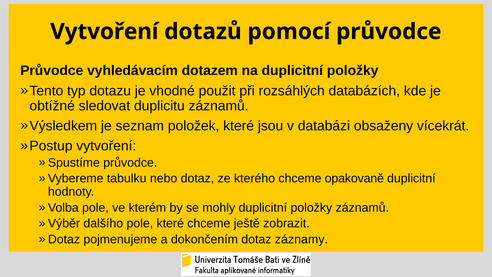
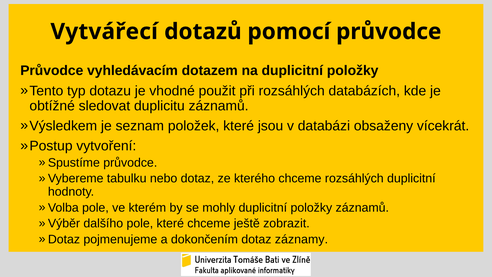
Vytvoření at (104, 32): Vytvoření -> Vytvářecí
chceme opakovaně: opakovaně -> rozsáhlých
